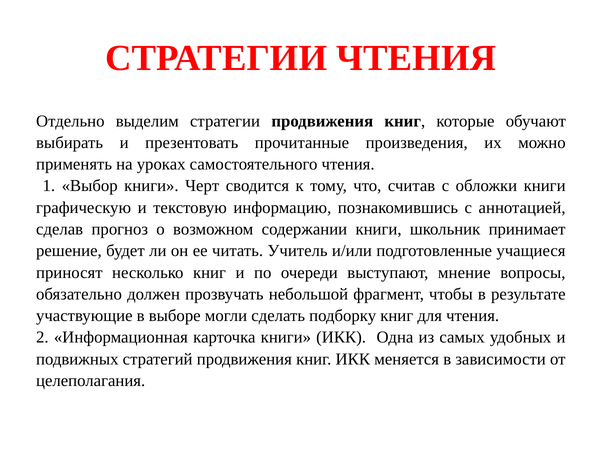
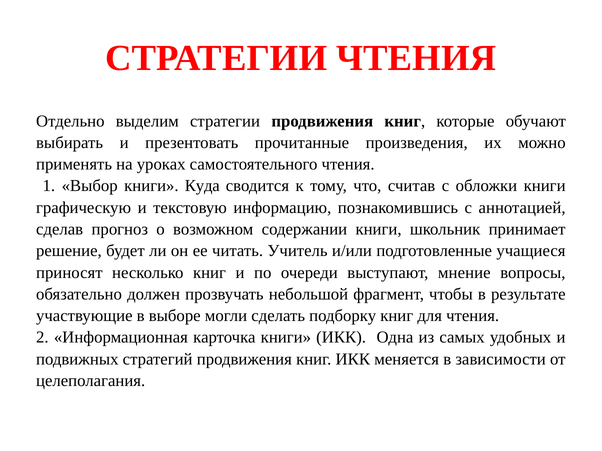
Черт: Черт -> Куда
